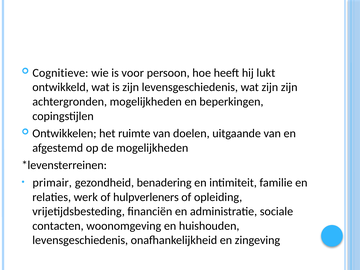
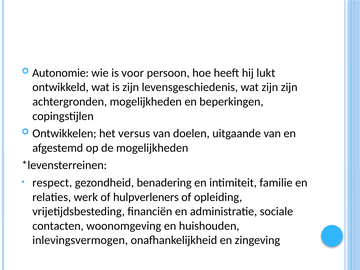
Cognitieve: Cognitieve -> Autonomie
ruimte: ruimte -> versus
primair: primair -> respect
levensgeschiedenis at (80, 240): levensgeschiedenis -> inlevingsvermogen
